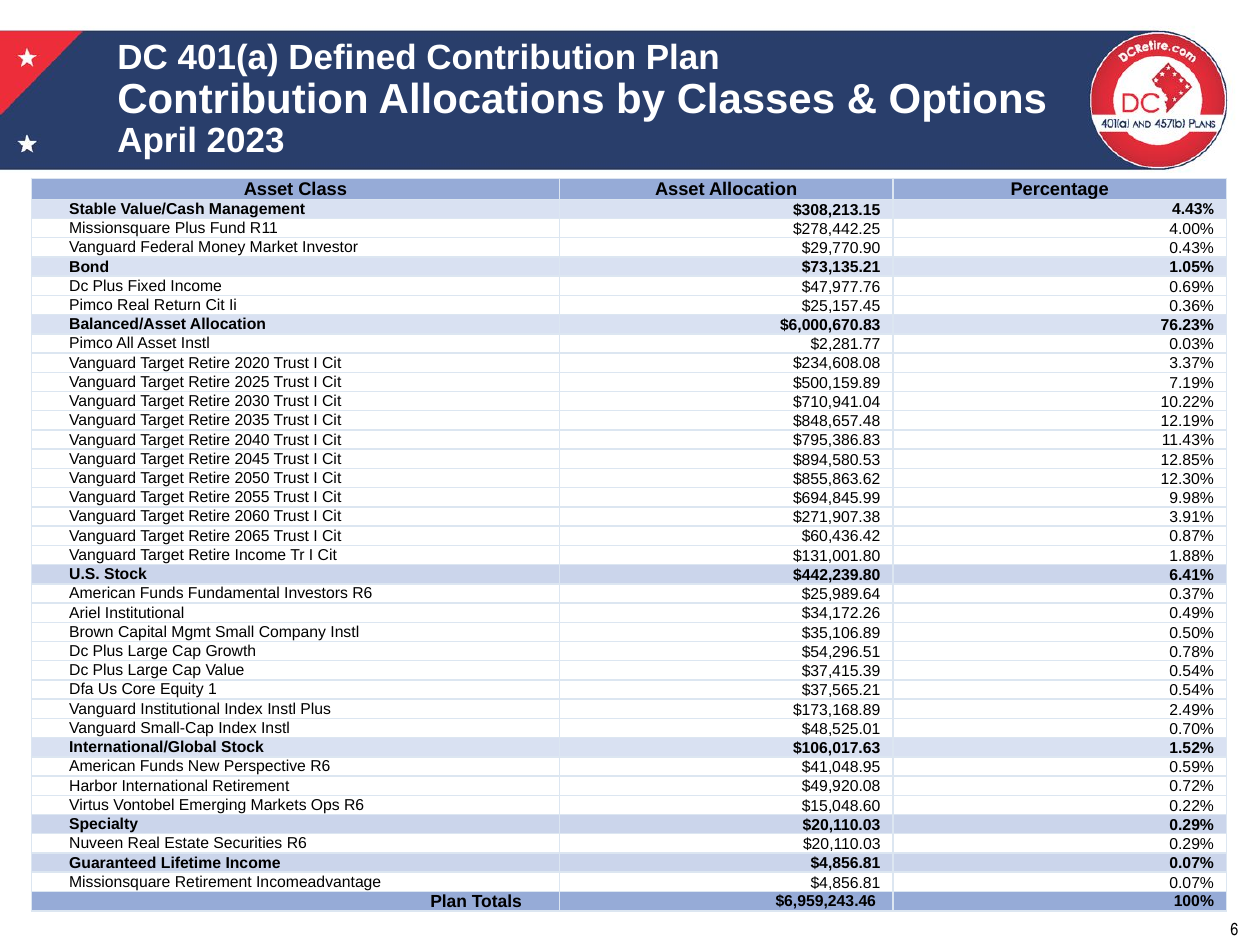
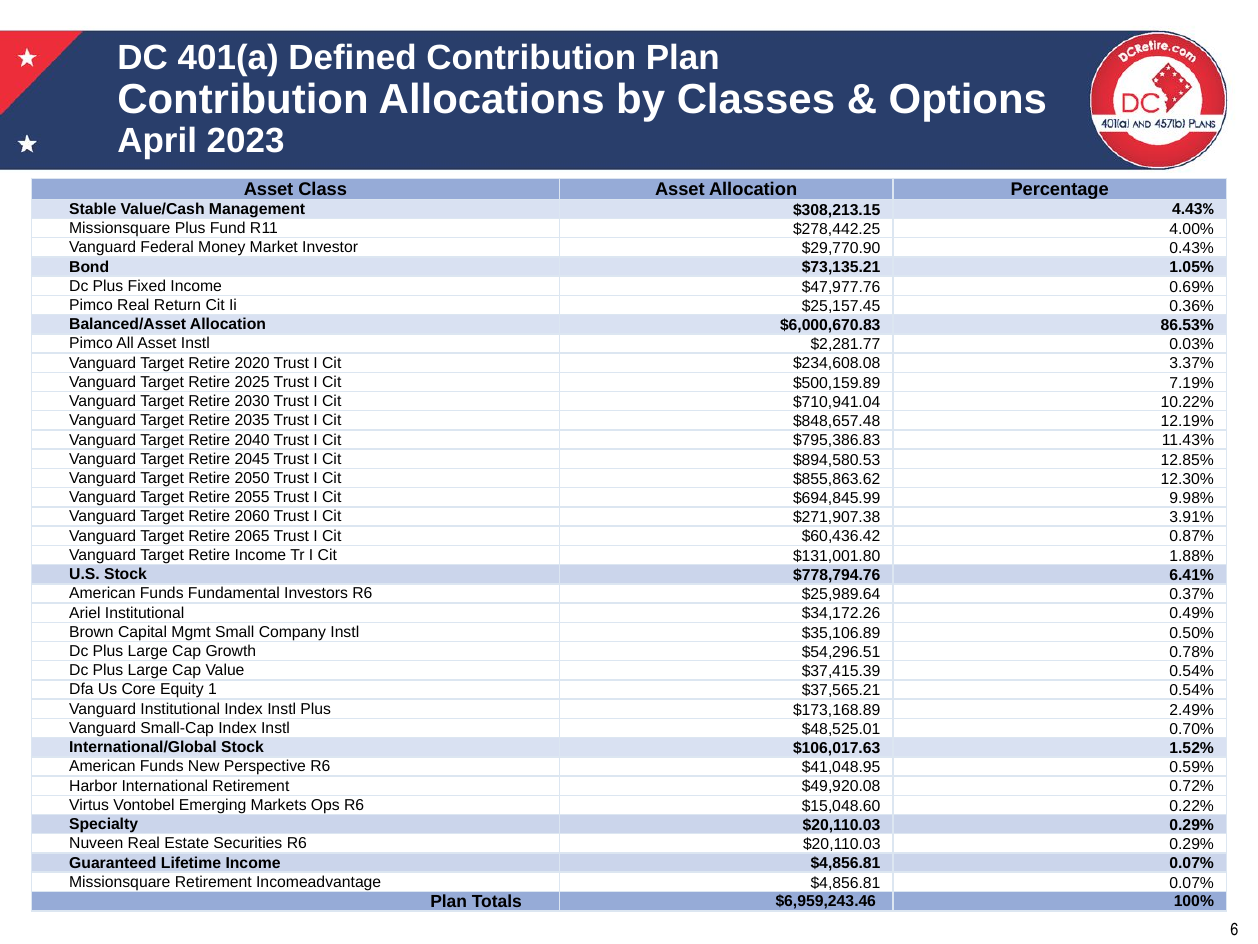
76.23%: 76.23% -> 86.53%
$442,239.80: $442,239.80 -> $778,794.76
